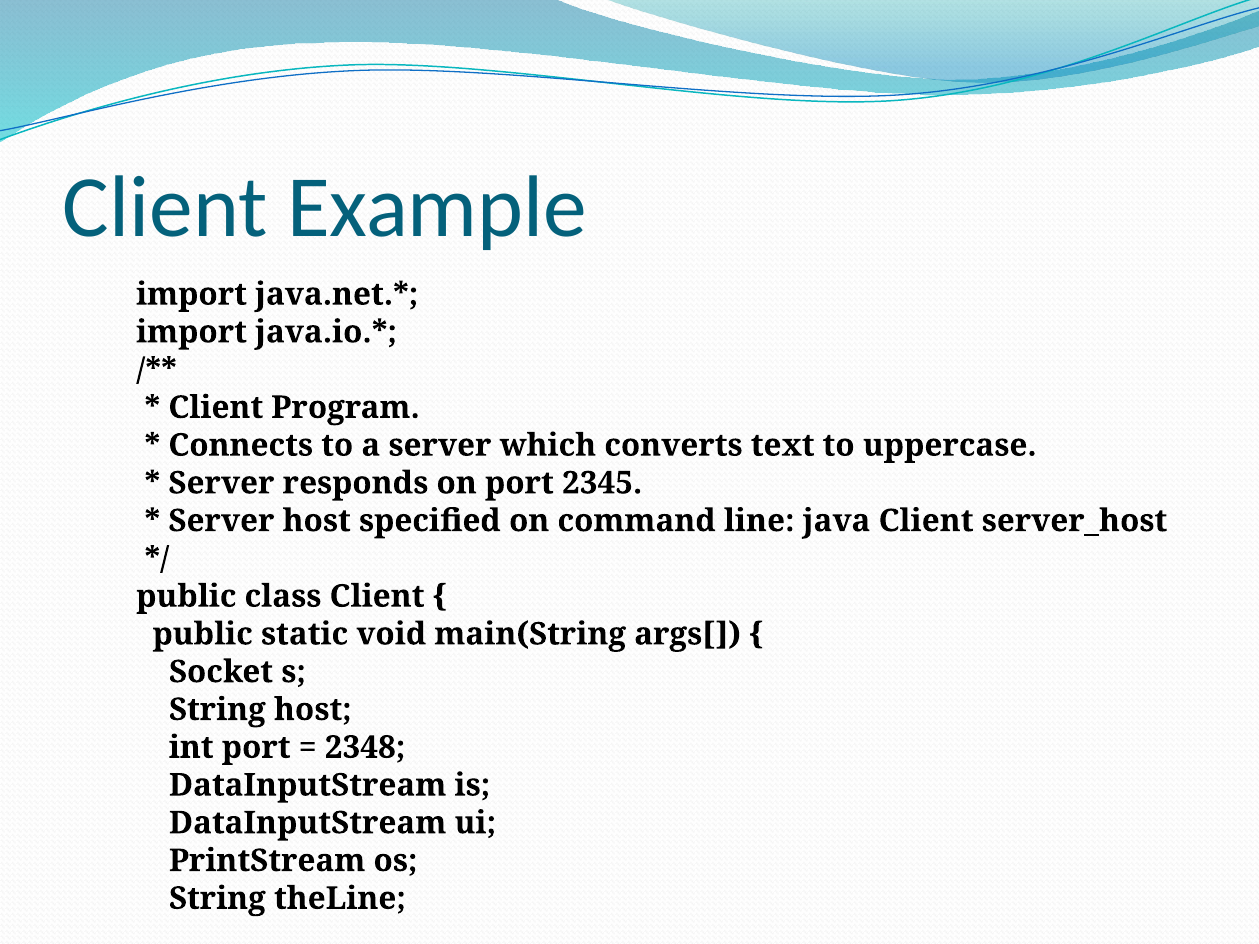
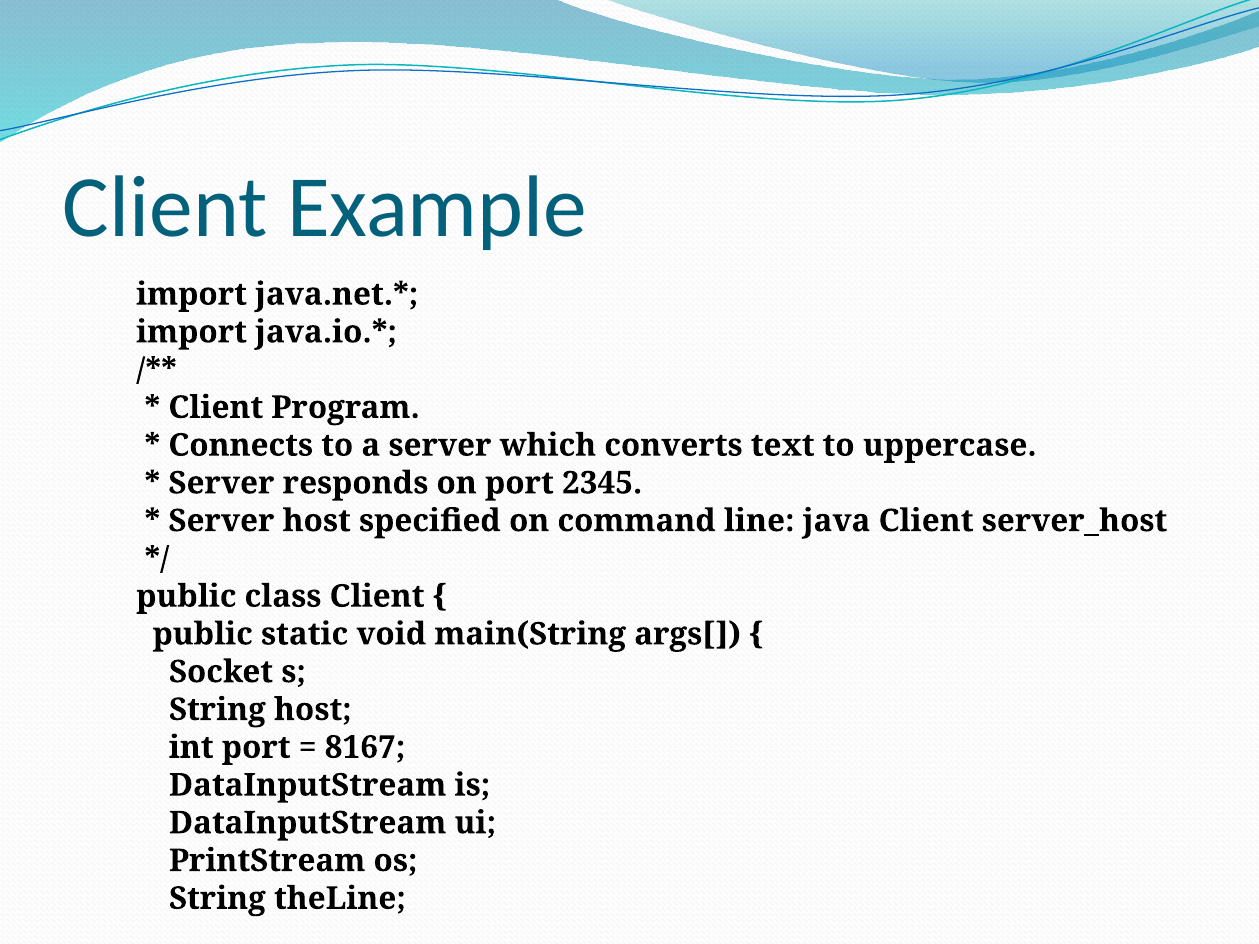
2348: 2348 -> 8167
